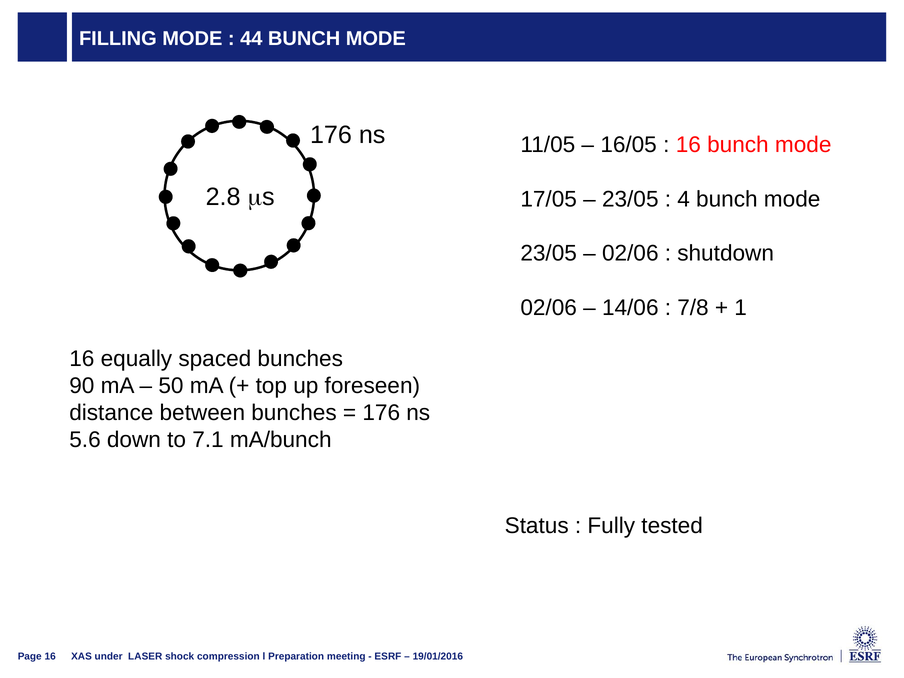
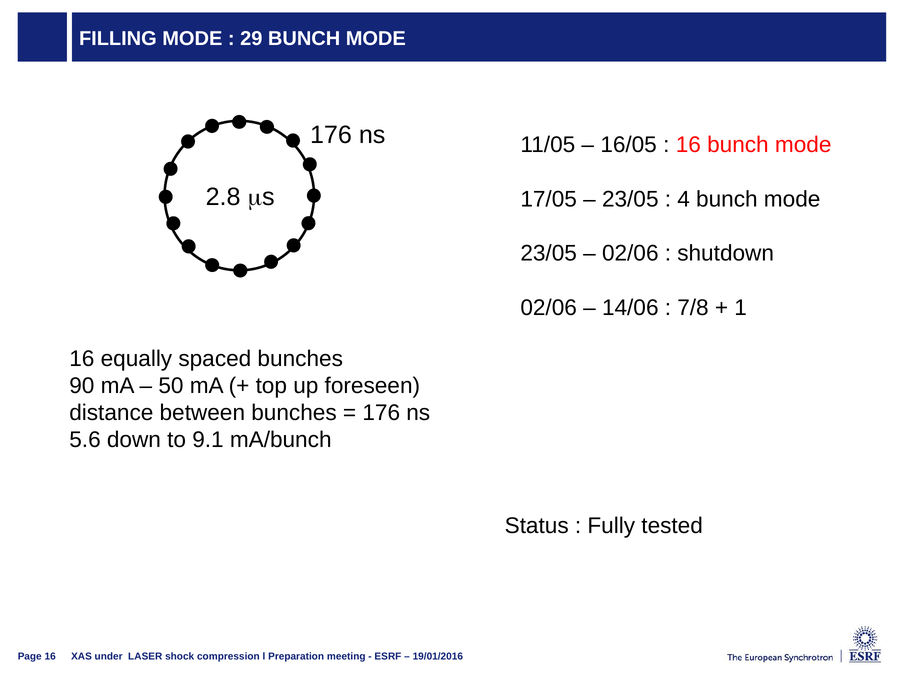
44: 44 -> 29
7.1: 7.1 -> 9.1
